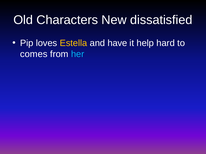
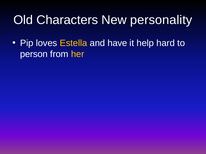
dissatisfied: dissatisfied -> personality
comes: comes -> person
her colour: light blue -> yellow
